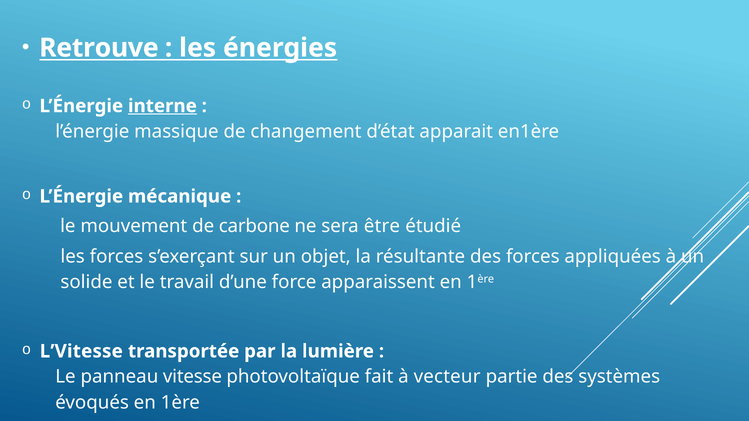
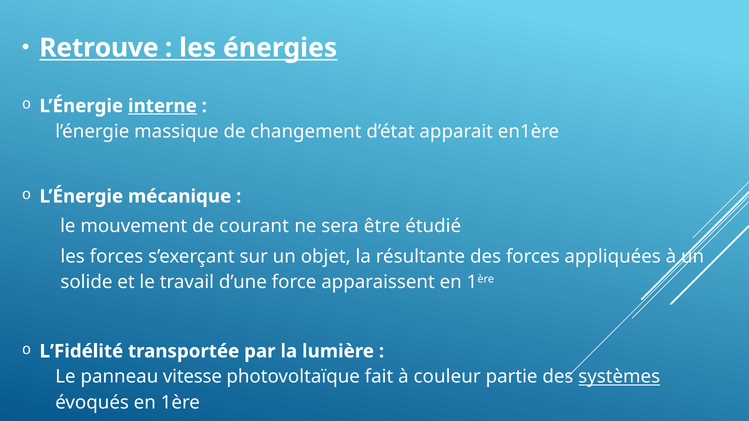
carbone: carbone -> courant
L’Vitesse: L’Vitesse -> L’Fidélité
vecteur: vecteur -> couleur
systèmes underline: none -> present
